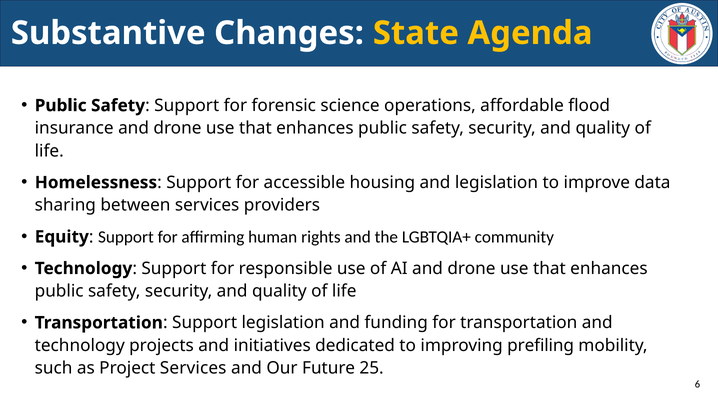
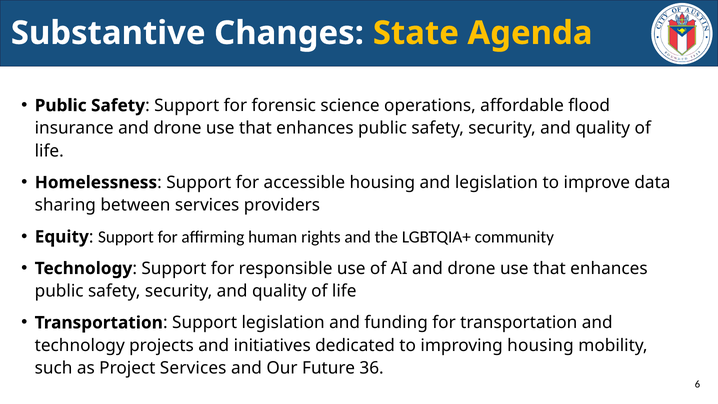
improving prefiling: prefiling -> housing
25: 25 -> 36
